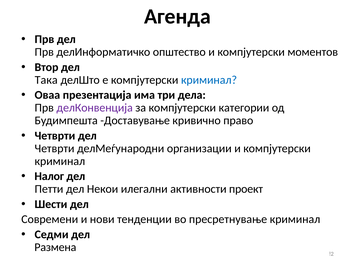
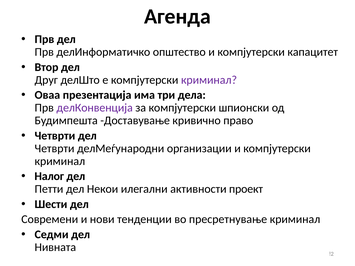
моментов: моментов -> капацитет
Така: Така -> Друг
криминал at (209, 80) colour: blue -> purple
категории: категории -> шпионски
Размена: Размена -> Нивната
